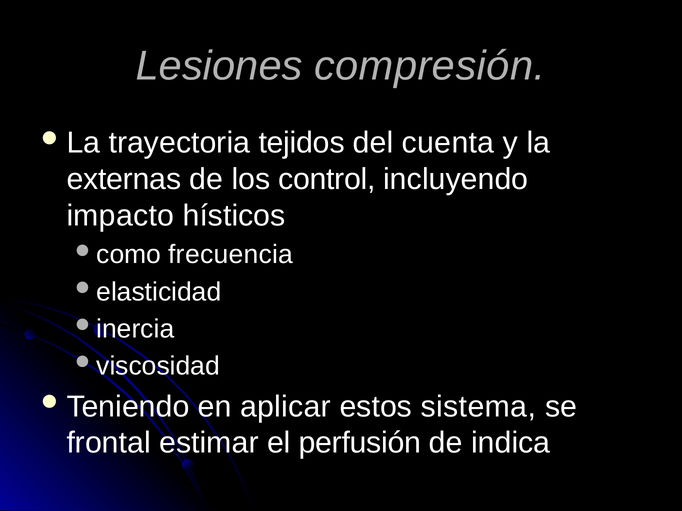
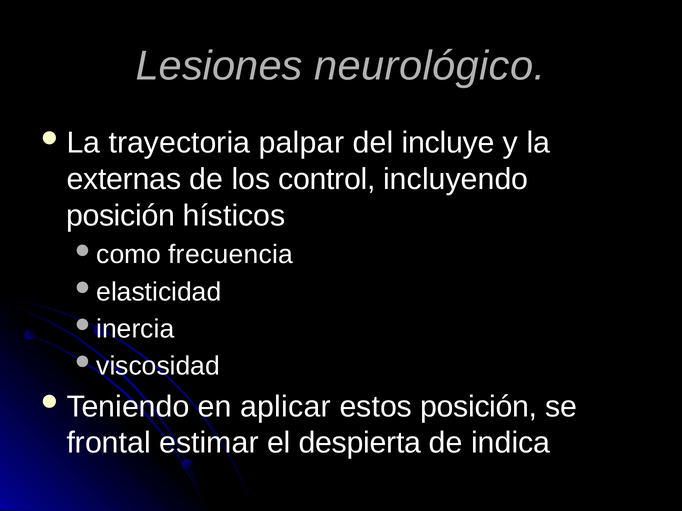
compresión: compresión -> neurológico
tejidos: tejidos -> palpar
cuenta: cuenta -> incluye
impacto at (120, 216): impacto -> posición
estos sistema: sistema -> posición
perfusión: perfusión -> despierta
